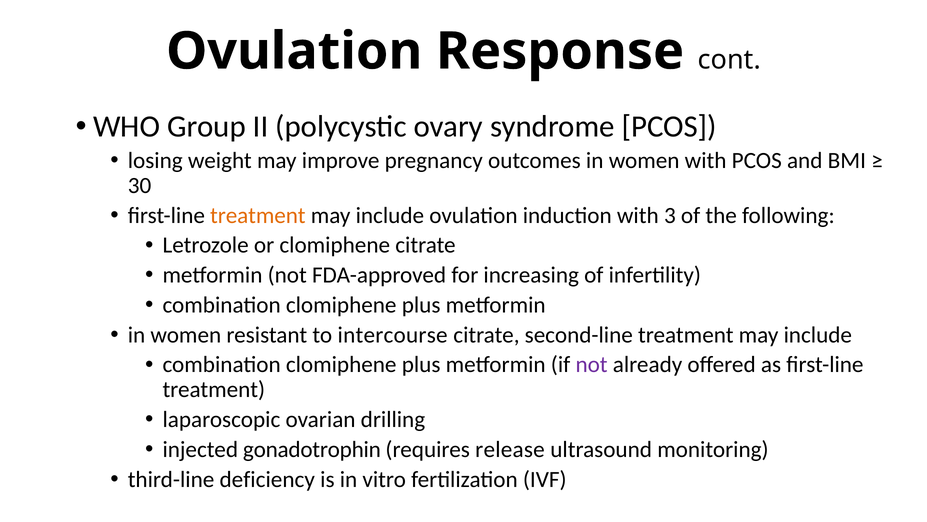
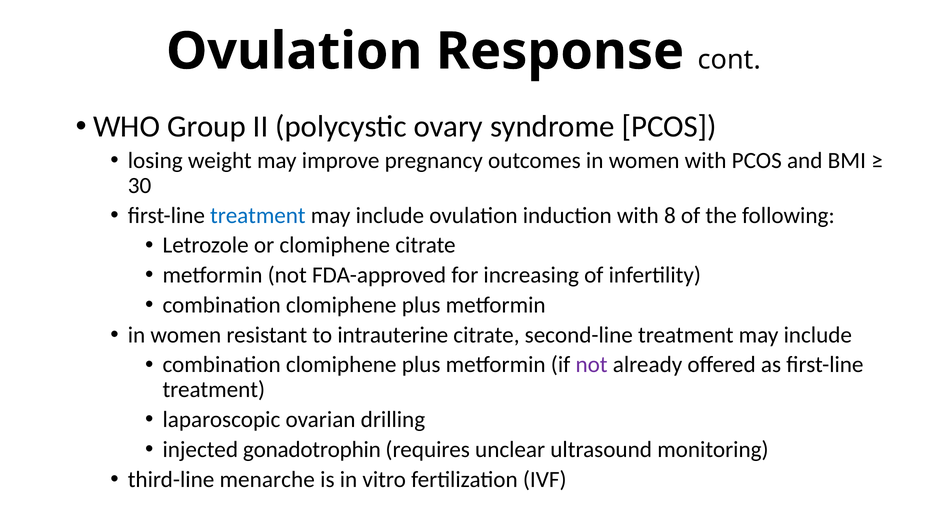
treatment at (258, 215) colour: orange -> blue
3: 3 -> 8
intercourse: intercourse -> intrauterine
release: release -> unclear
deficiency: deficiency -> menarche
